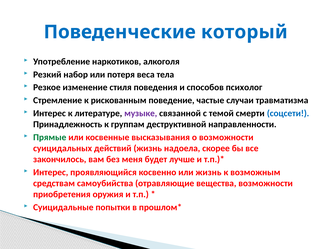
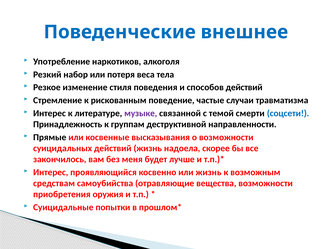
который: который -> внешнее
способов психолог: психолог -> действий
Прямые colour: green -> black
